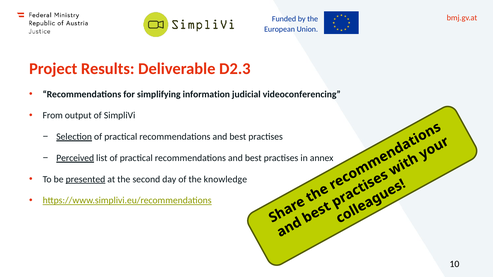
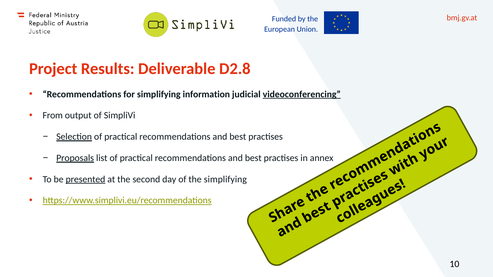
D2.3: D2.3 -> D2.8
videoconferencing underline: none -> present
Perceived: Perceived -> Proposals
the knowledge: knowledge -> simplifying
